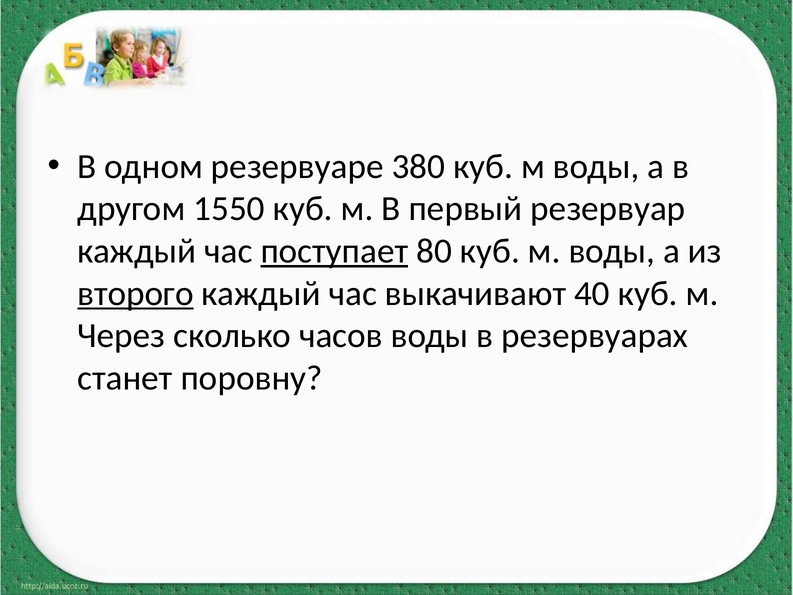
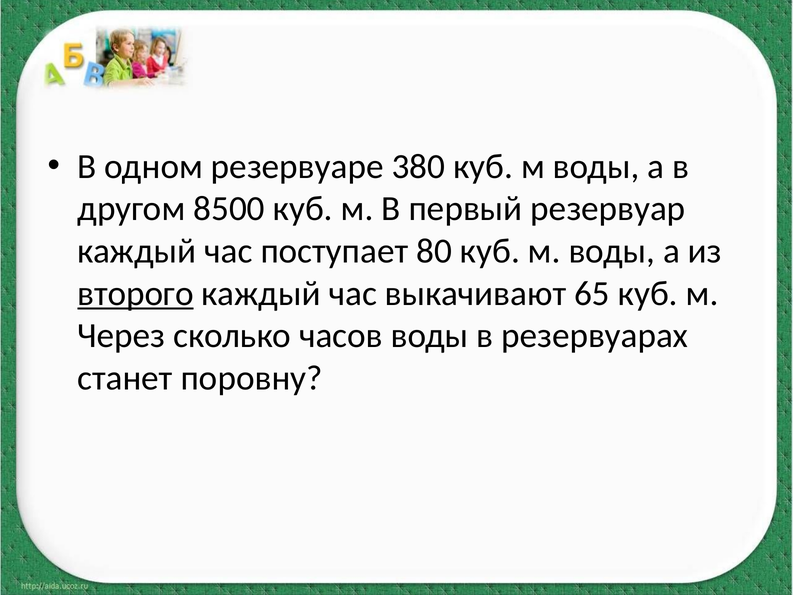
1550: 1550 -> 8500
поступает underline: present -> none
40: 40 -> 65
